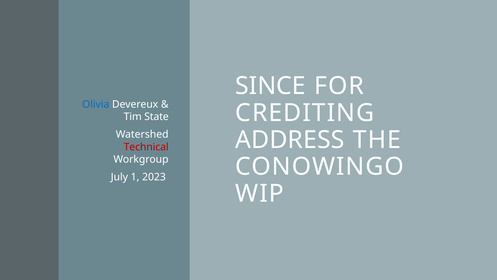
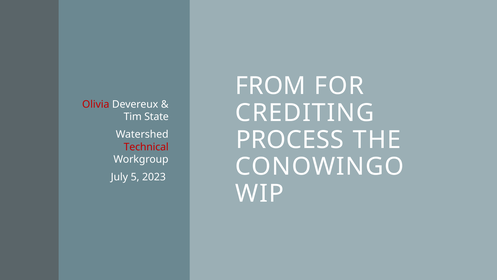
SINCE: SINCE -> FROM
Olivia colour: blue -> red
ADDRESS: ADDRESS -> PROCESS
1: 1 -> 5
